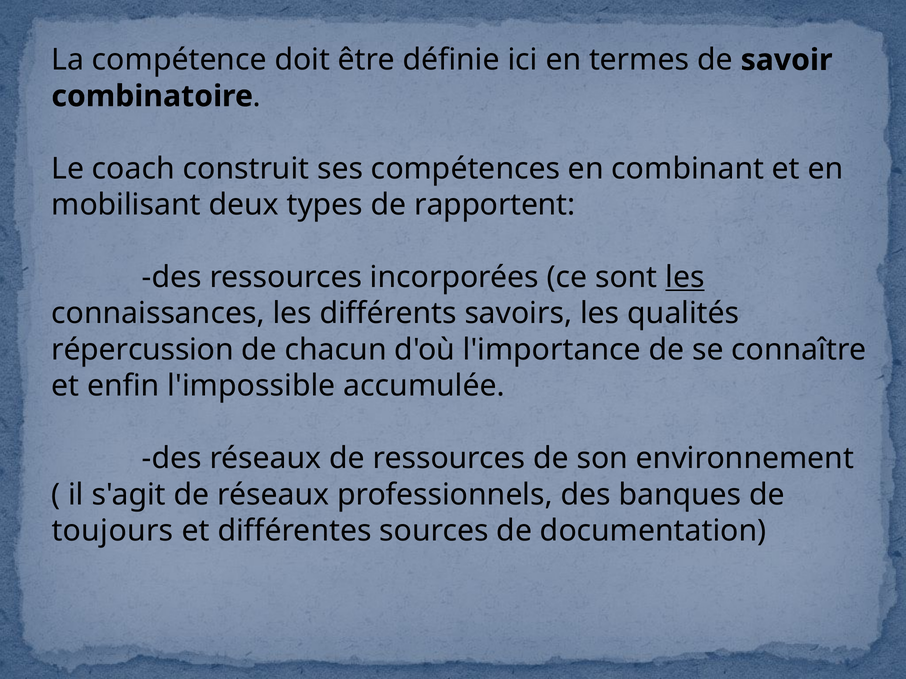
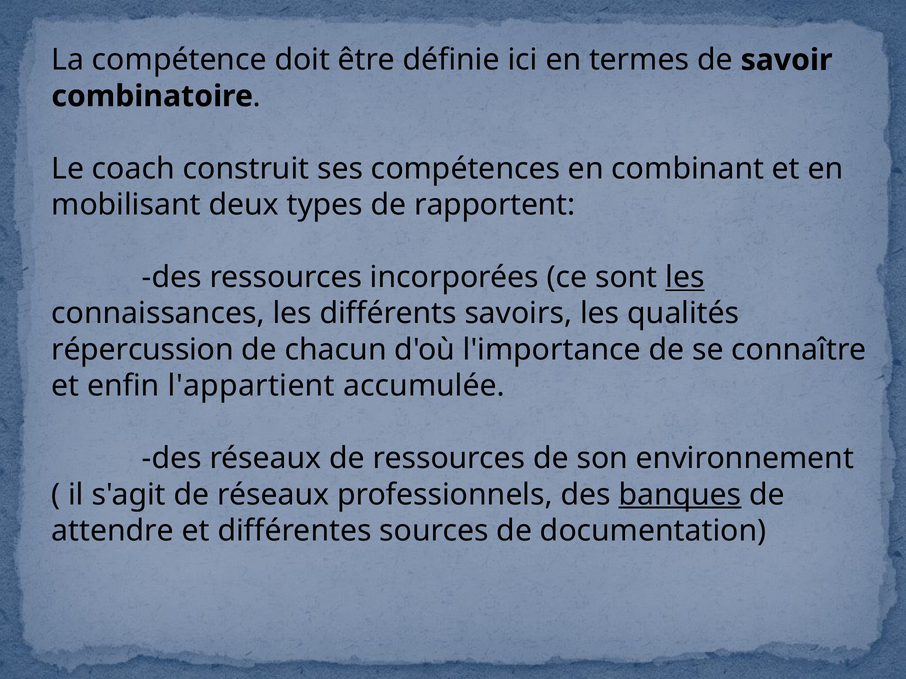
l'impossible: l'impossible -> l'appartient
banques underline: none -> present
toujours: toujours -> attendre
